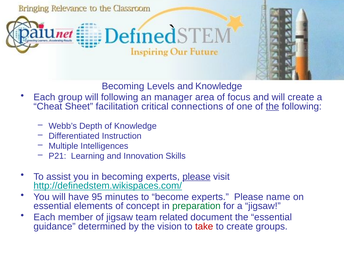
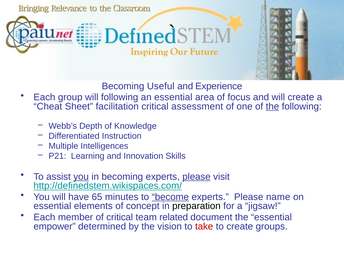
Levels: Levels -> Useful
and Knowledge: Knowledge -> Experience
an manager: manager -> essential
connections: connections -> assessment
you at (81, 177) underline: none -> present
95: 95 -> 65
become underline: none -> present
preparation colour: green -> black
of jigsaw: jigsaw -> critical
guidance: guidance -> empower
